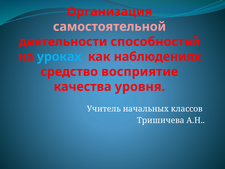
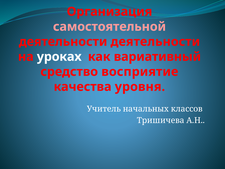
деятельности способностей: способностей -> деятельности
уроках colour: light blue -> white
наблюдениях: наблюдениях -> вариативный
